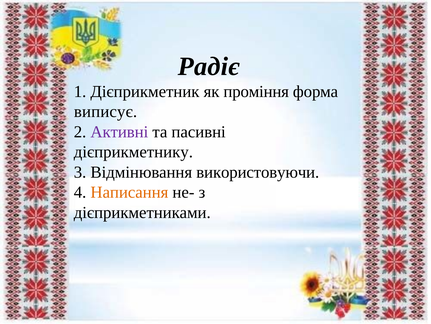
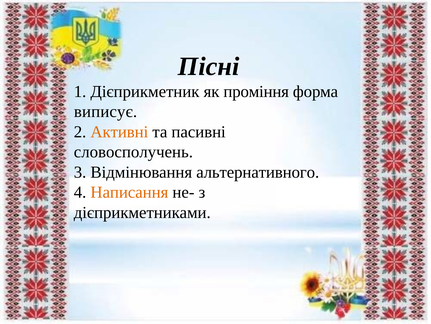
Радіє: Радіє -> Пісні
Активні colour: purple -> orange
дієприкметнику: дієприкметнику -> словосполучень
використовуючи: використовуючи -> альтернативного
